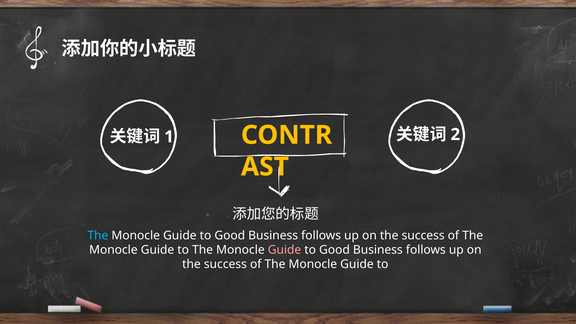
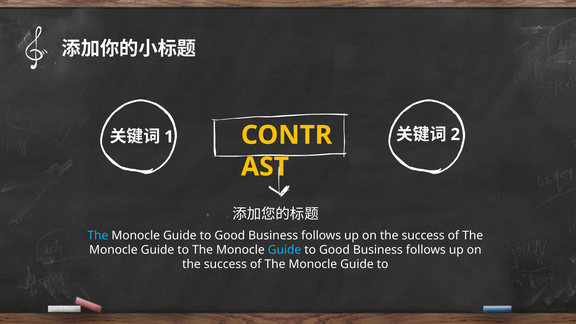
Guide at (285, 250) colour: pink -> light blue
